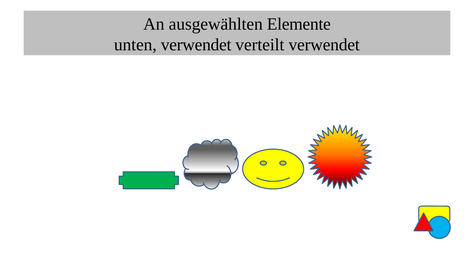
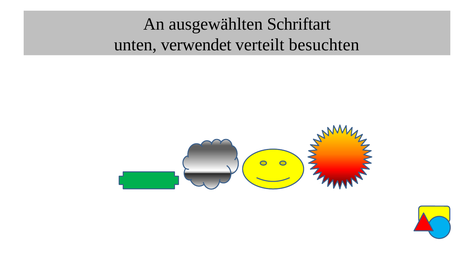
Elemente: Elemente -> Schriftart
verteilt verwendet: verwendet -> besuchten
